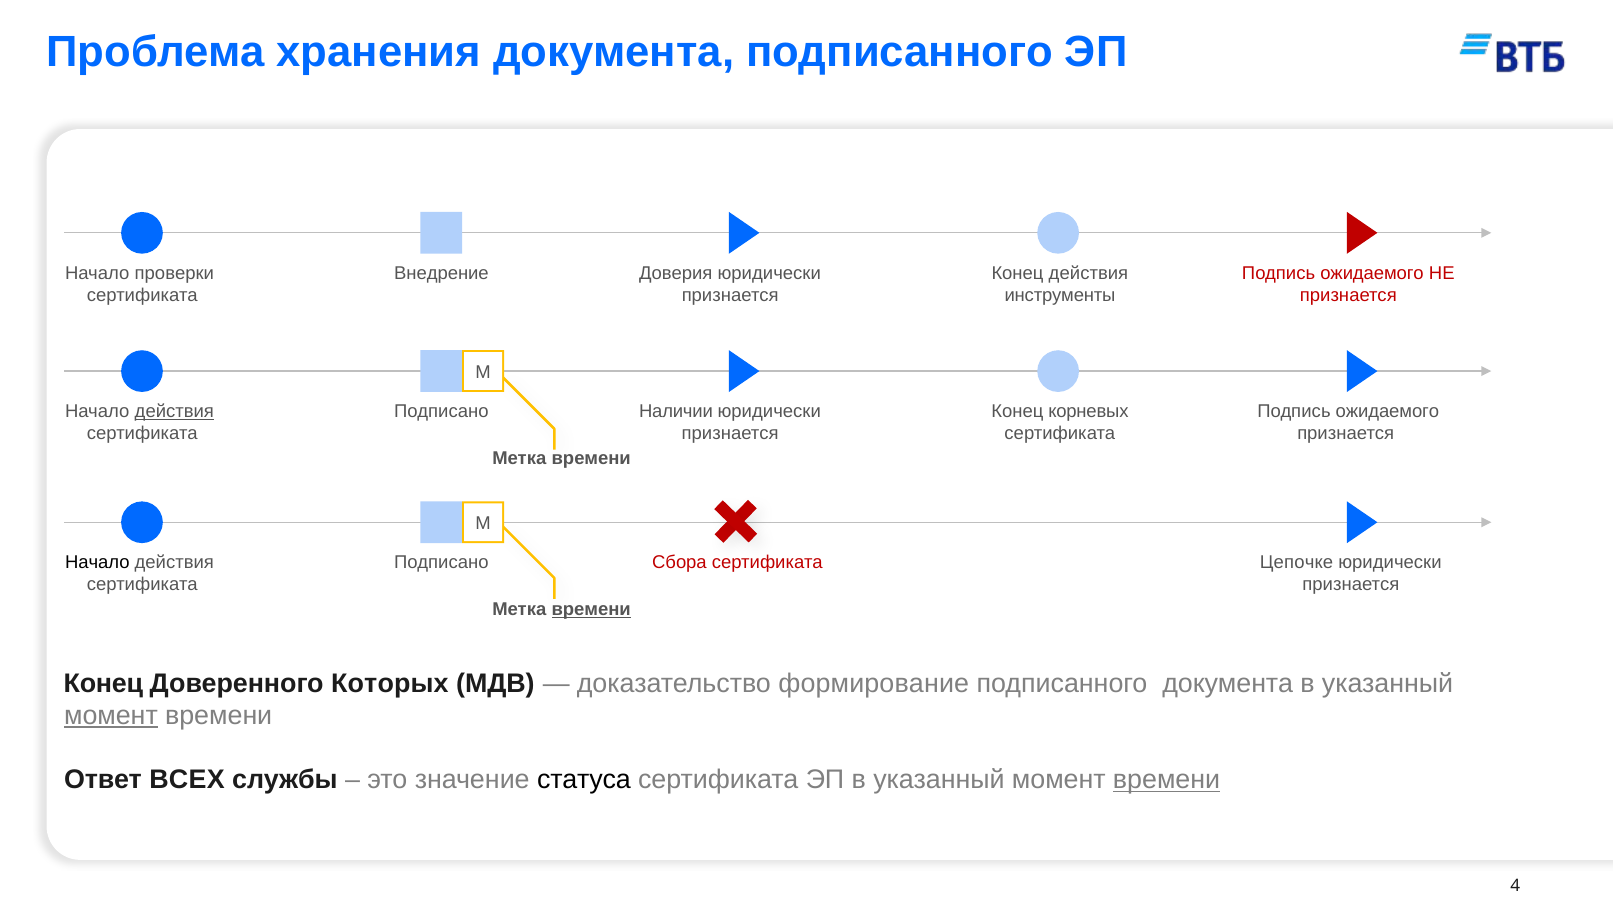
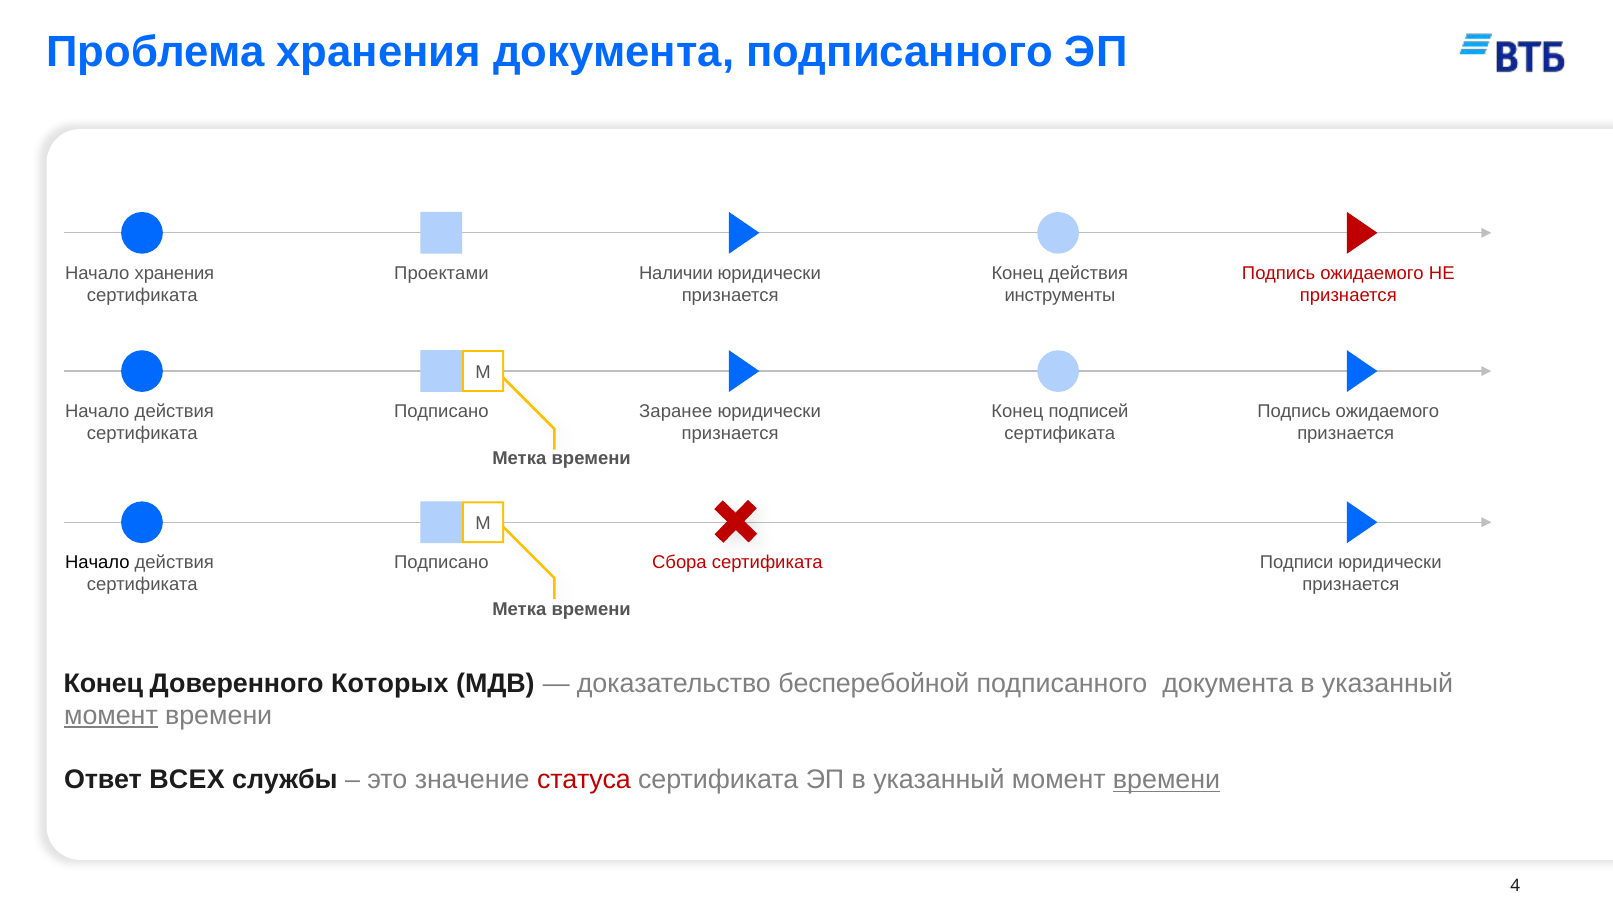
Начало проверки: проверки -> хранения
Внедрение: Внедрение -> Проектами
Доверия: Доверия -> Наличии
действия at (174, 412) underline: present -> none
Наличии: Наличии -> Заранее
корневых: корневых -> подписей
Цепочке: Цепочке -> Подписи
времени at (591, 609) underline: present -> none
формирование: формирование -> бесперебойной
статуса colour: black -> red
